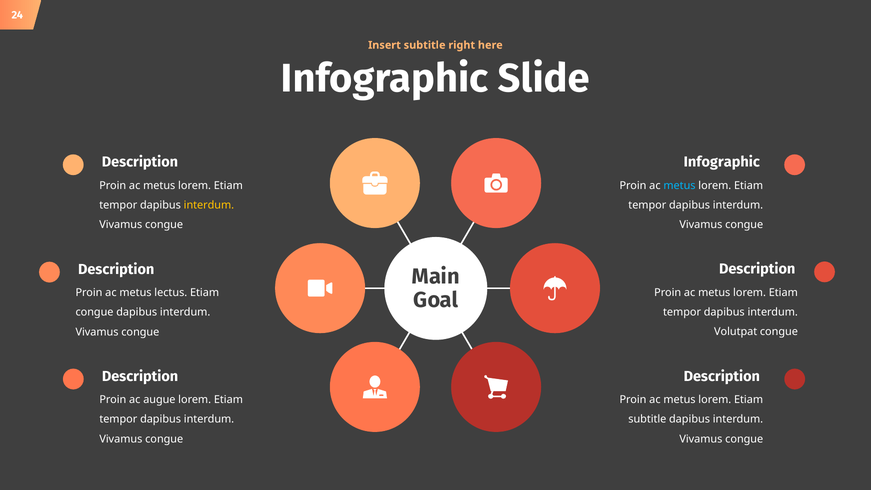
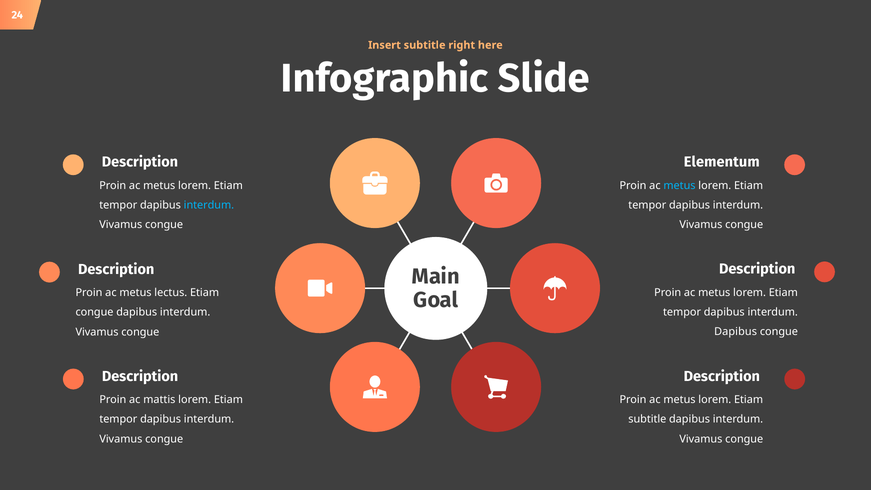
Infographic at (722, 162): Infographic -> Elementum
interdum at (209, 205) colour: yellow -> light blue
Volutpat at (736, 332): Volutpat -> Dapibus
augue: augue -> mattis
